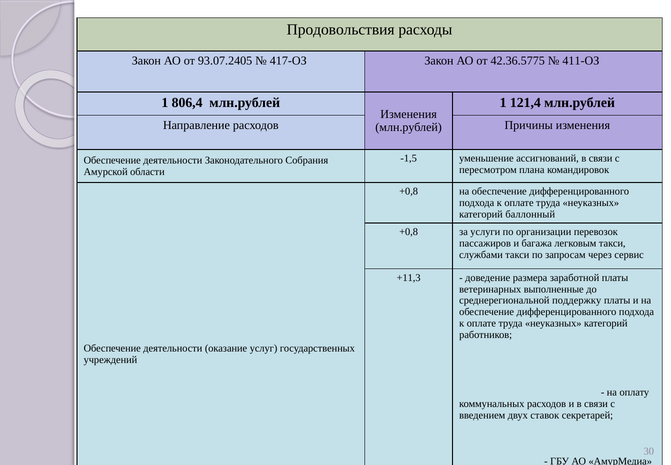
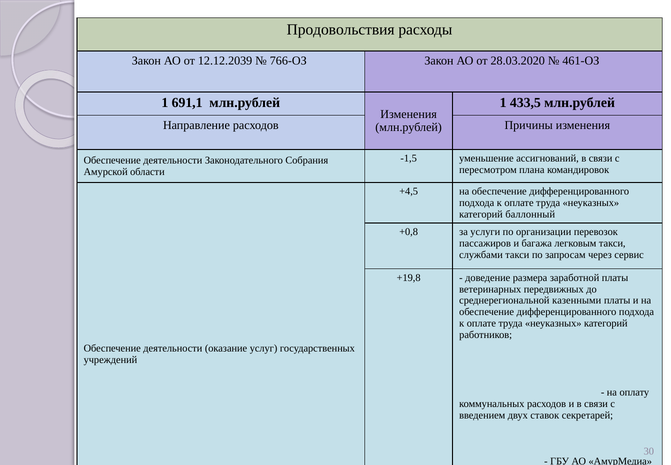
93.07.2405: 93.07.2405 -> 12.12.2039
417-ОЗ: 417-ОЗ -> 766-ОЗ
42.36.5775: 42.36.5775 -> 28.03.2020
411-ОЗ: 411-ОЗ -> 461-ОЗ
806,4: 806,4 -> 691,1
121,4: 121,4 -> 433,5
+0,8 at (409, 191): +0,8 -> +4,5
+11,3: +11,3 -> +19,8
выполненные: выполненные -> передвижных
поддержку: поддержку -> казенными
